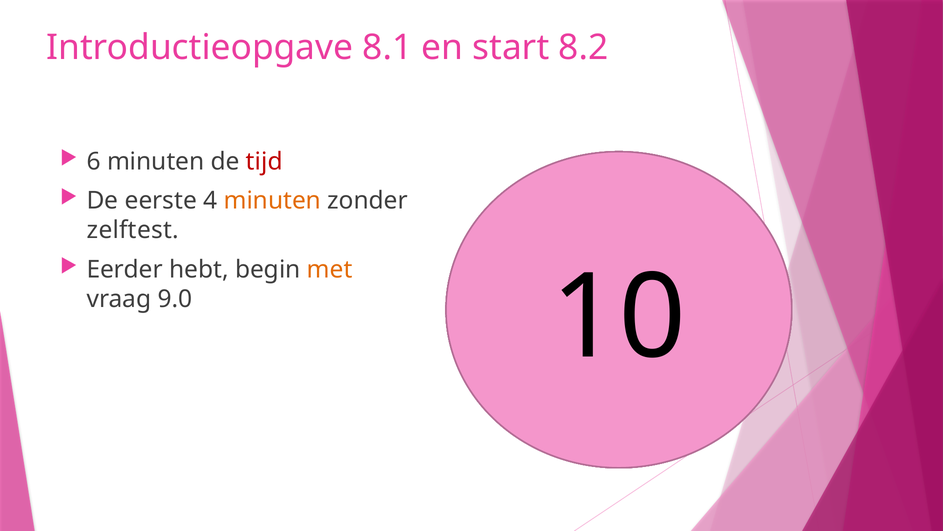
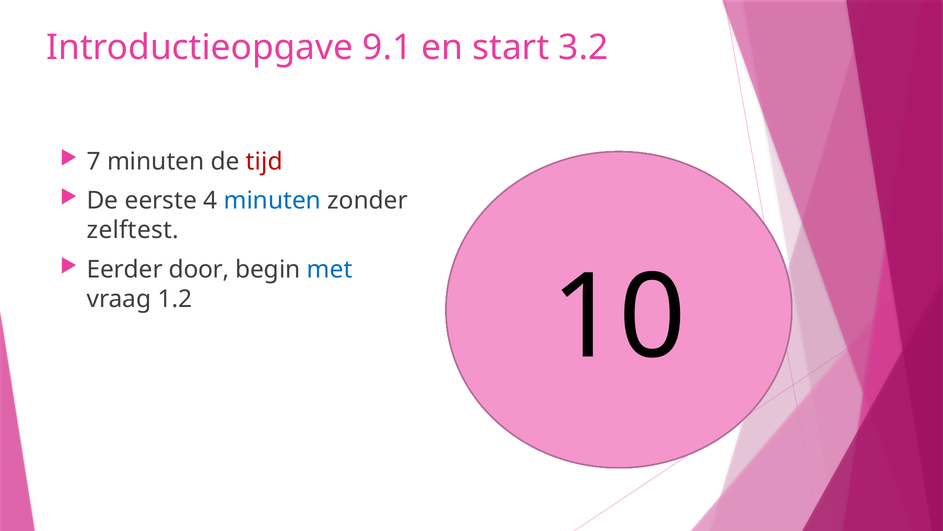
8.1: 8.1 -> 9.1
8.2: 8.2 -> 3.2
6: 6 -> 7
minuten at (272, 201) colour: orange -> blue
hebt: hebt -> door
met colour: orange -> blue
9.0: 9.0 -> 1.2
